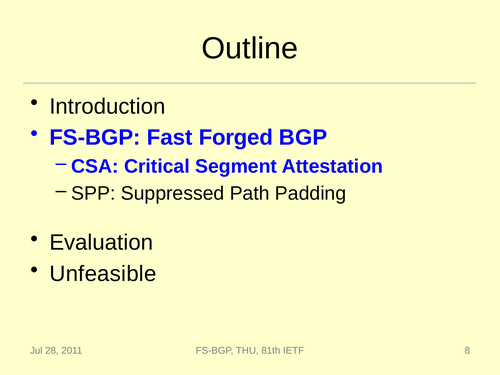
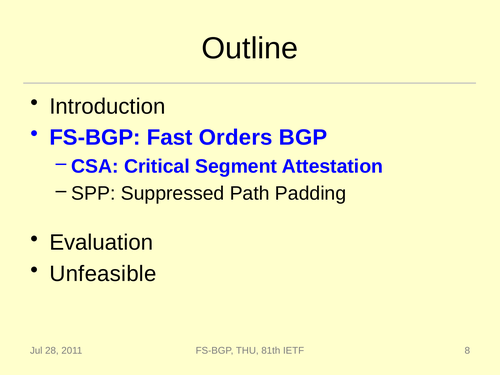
Forged: Forged -> Orders
